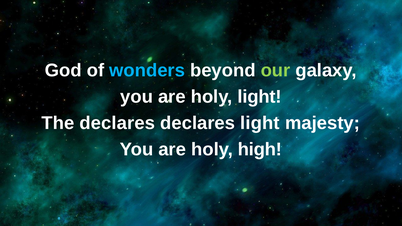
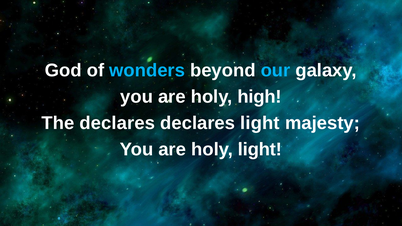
our colour: light green -> light blue
holy light: light -> high
holy high: high -> light
